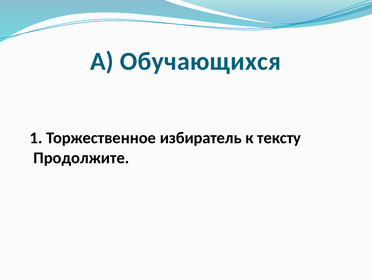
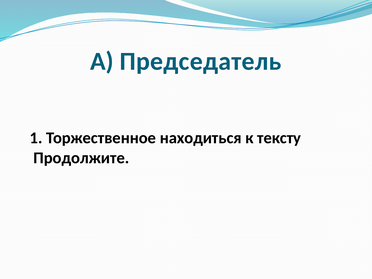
Обучающихся: Обучающихся -> Председатель
избиратель: избиратель -> находиться
